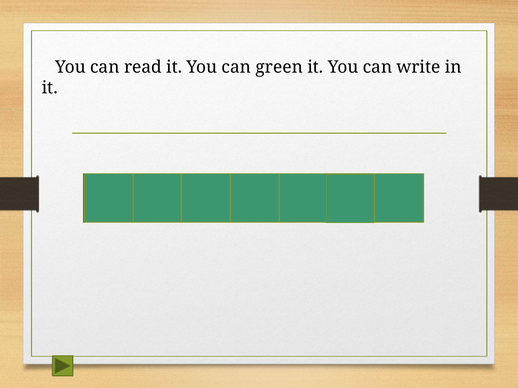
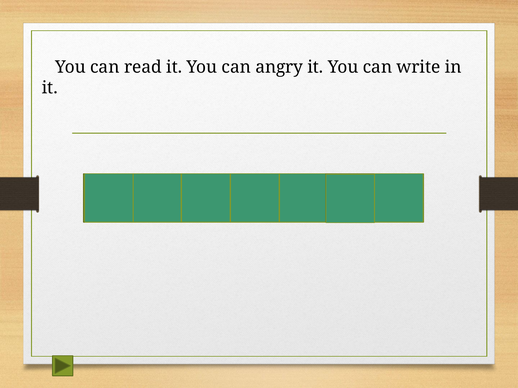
green: green -> angry
